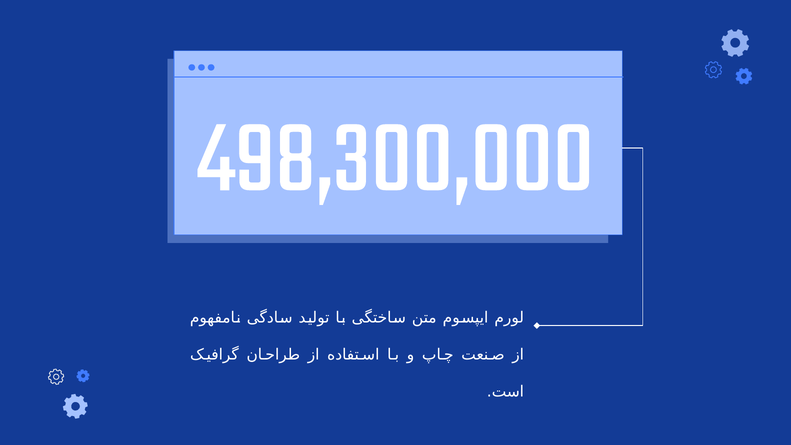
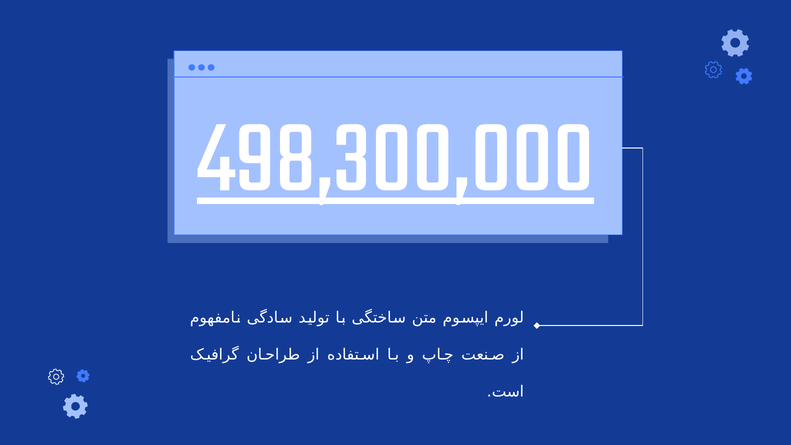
498,300,000 underline: none -> present
